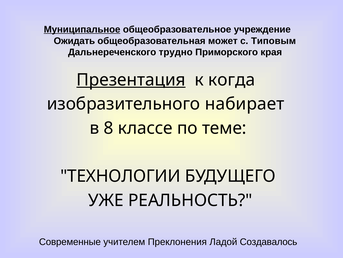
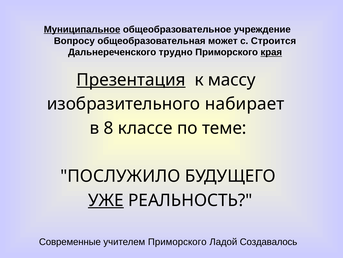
Ожидать: Ожидать -> Вопросу
Типовым: Типовым -> Строится
края underline: none -> present
когда: когда -> массу
ТЕХНОЛОГИИ: ТЕХНОЛОГИИ -> ПОСЛУЖИЛО
УЖЕ underline: none -> present
учителем Преклонения: Преклонения -> Приморского
